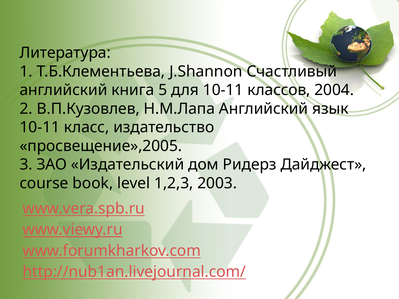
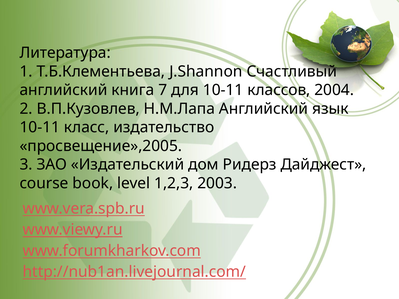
5: 5 -> 7
